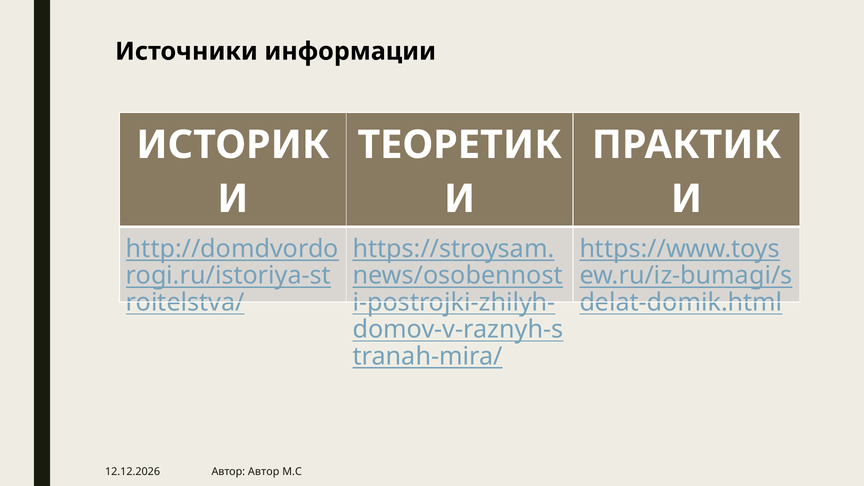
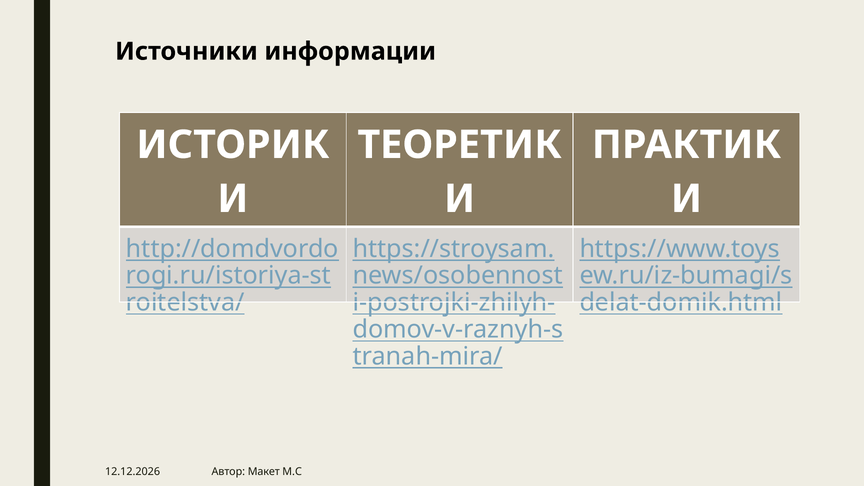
Автор Автор: Автор -> Макет
